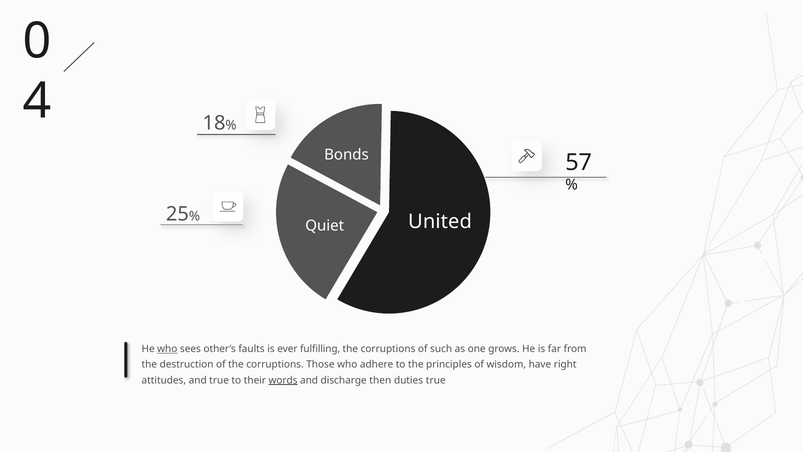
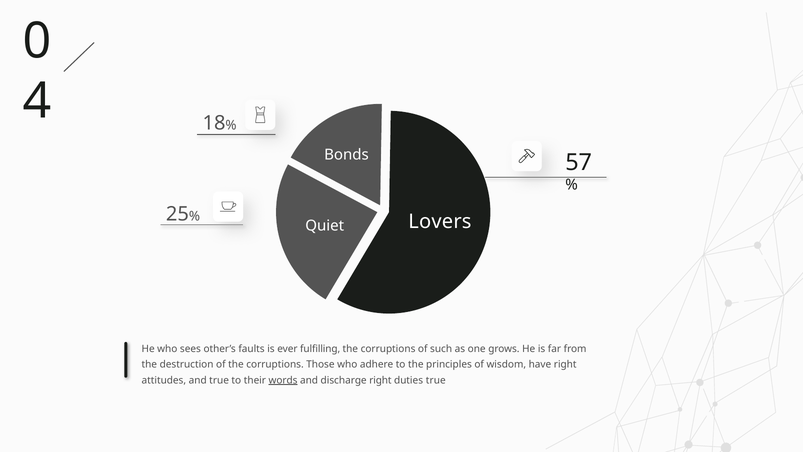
United: United -> Lovers
who at (167, 349) underline: present -> none
discharge then: then -> right
